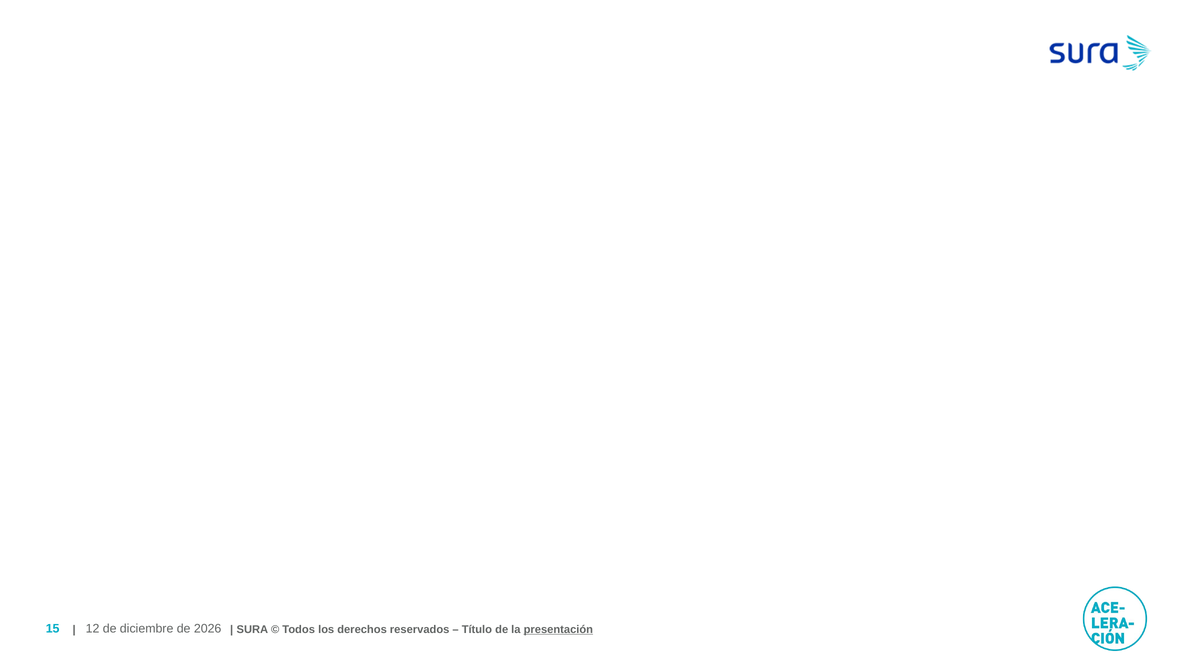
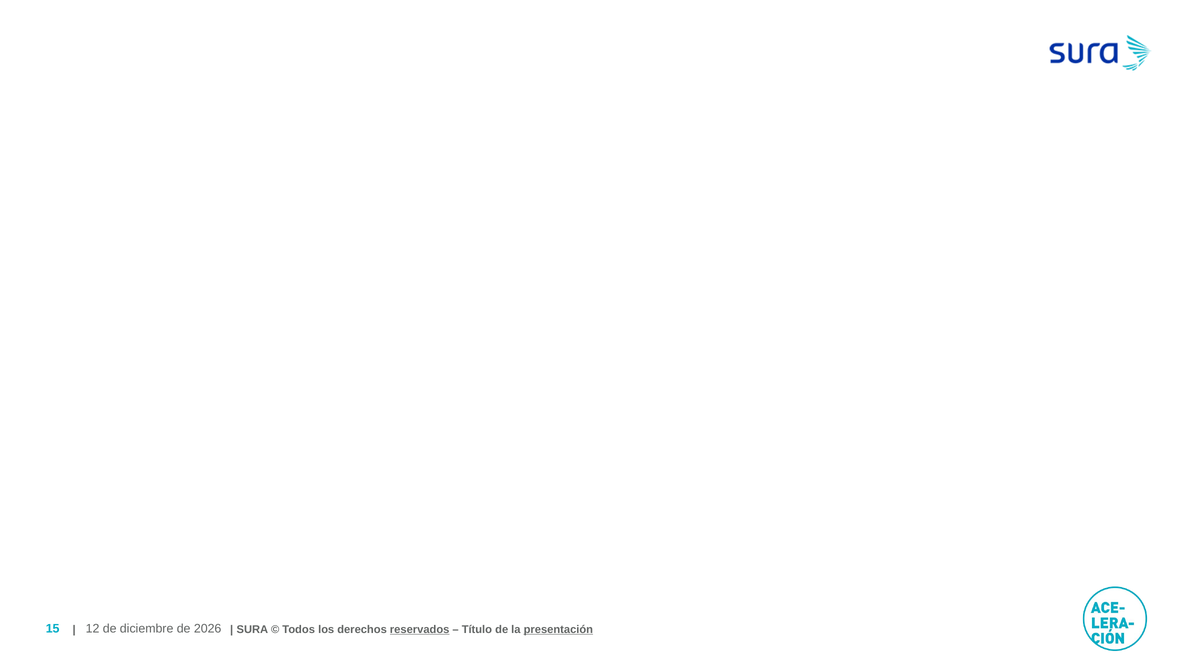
reservados underline: none -> present
